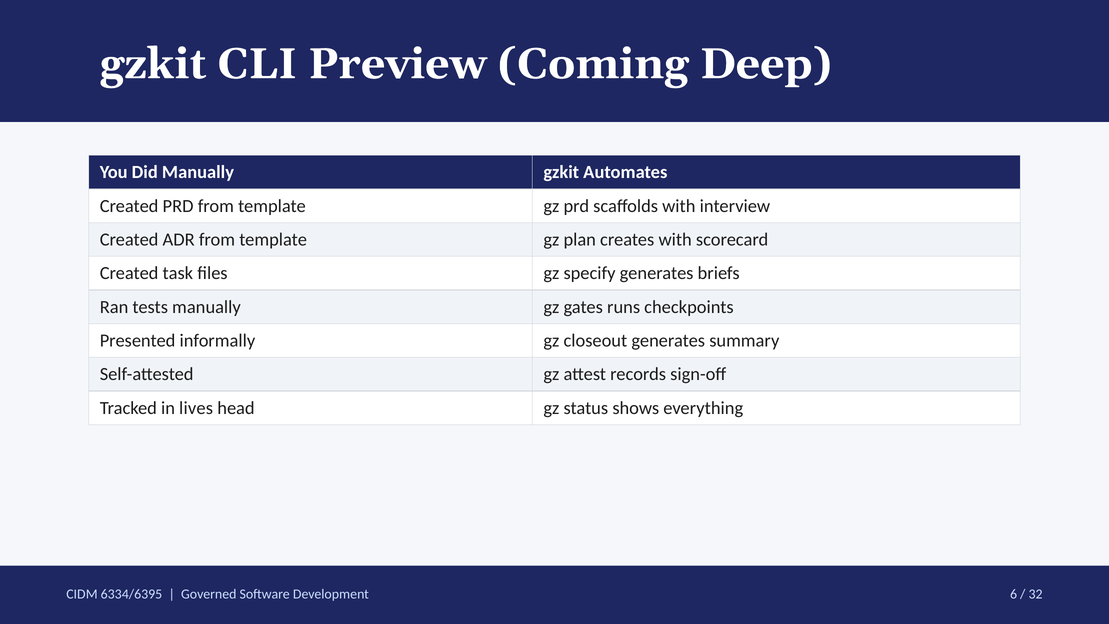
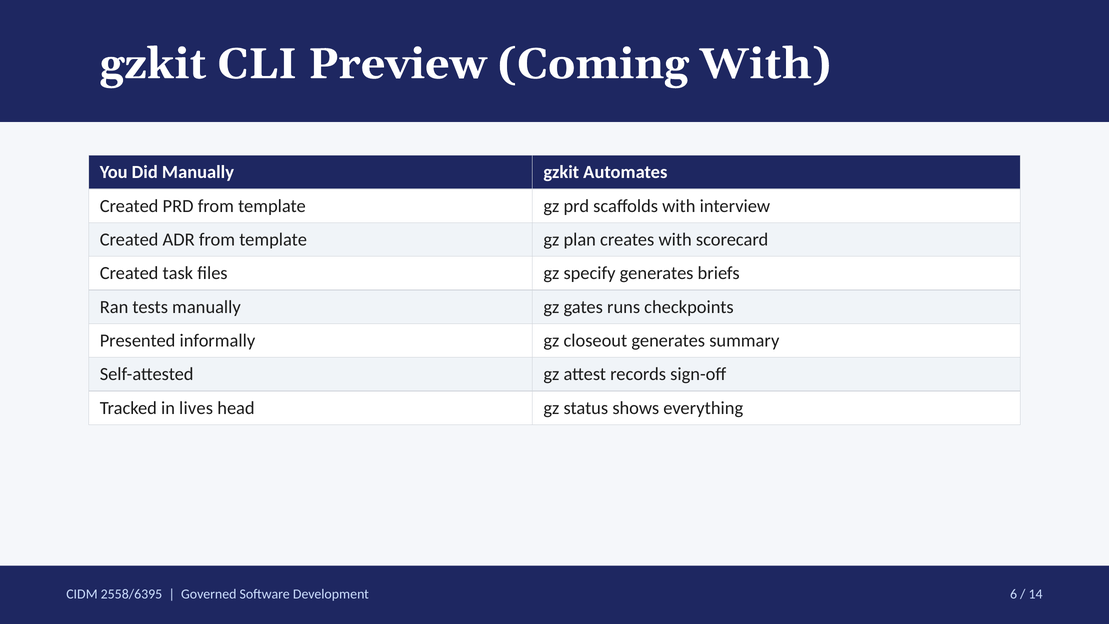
Coming Deep: Deep -> With
6334/6395: 6334/6395 -> 2558/6395
32: 32 -> 14
